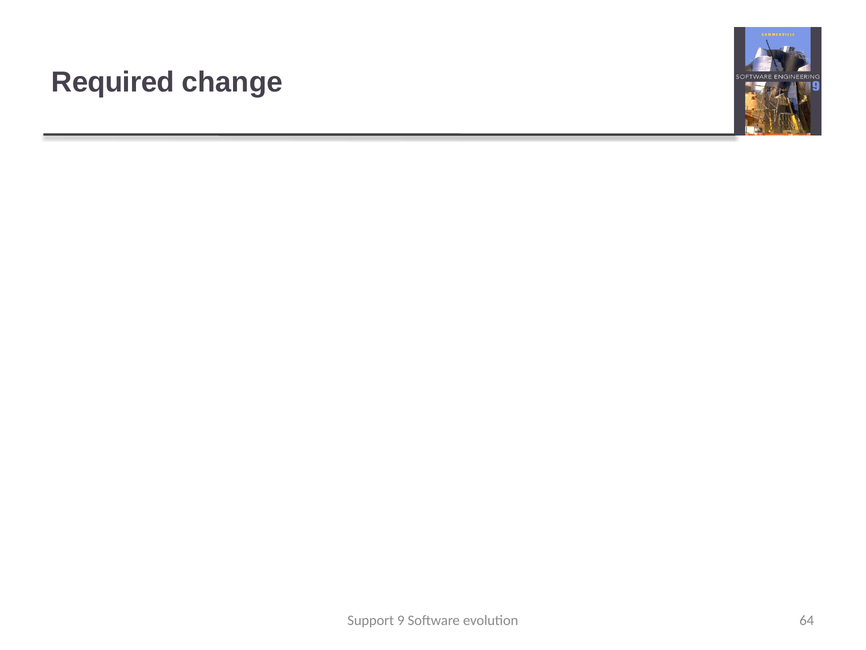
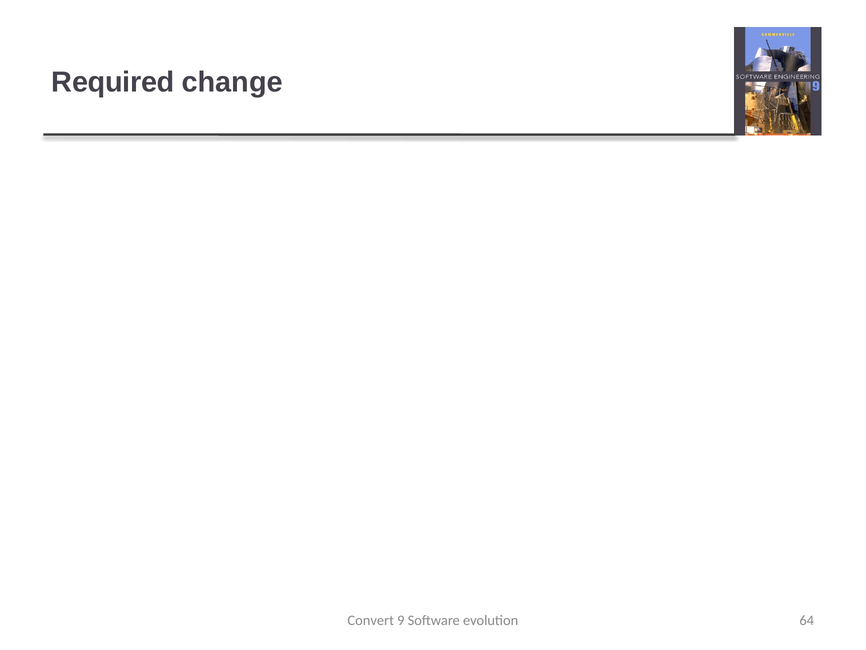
Support: Support -> Convert
